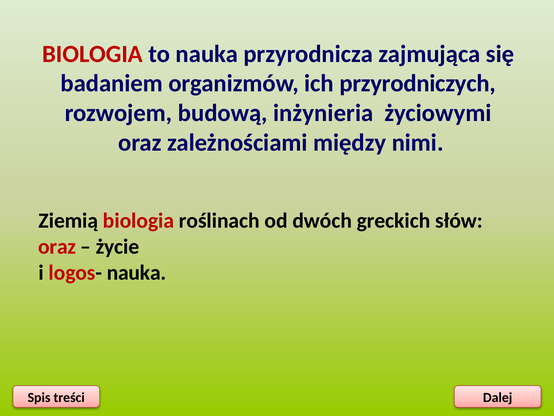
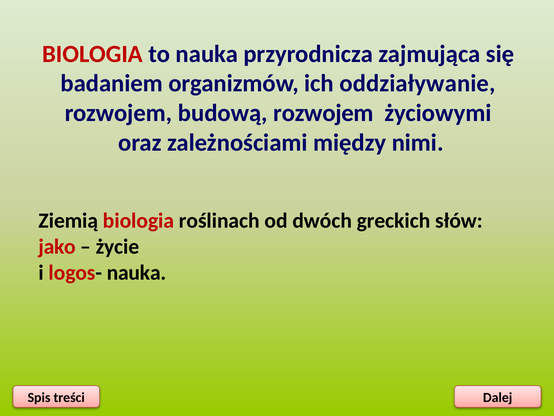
przyrodniczych: przyrodniczych -> oddziaływanie
budową inżynieria: inżynieria -> rozwojem
oraz at (57, 246): oraz -> jako
